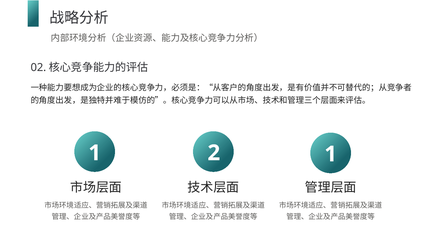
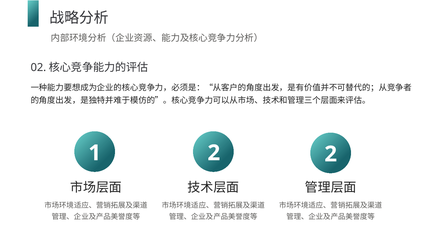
2 1: 1 -> 2
